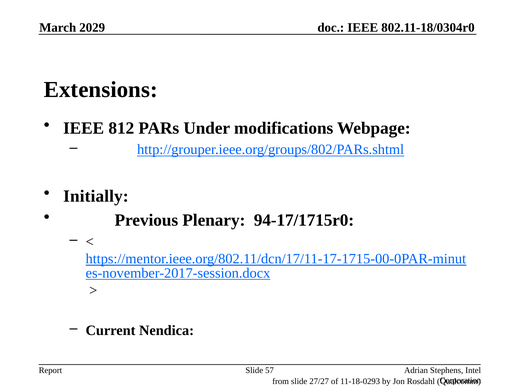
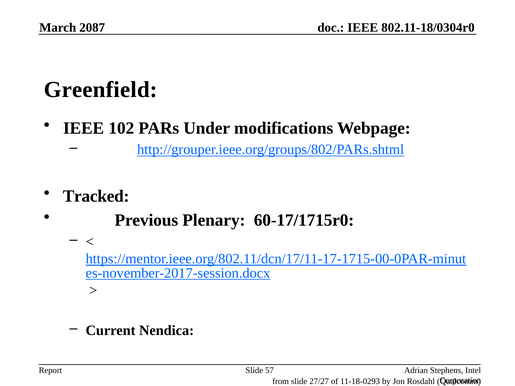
2029: 2029 -> 2087
Extensions: Extensions -> Greenfield
812: 812 -> 102
Initially: Initially -> Tracked
94-17/1715r0: 94-17/1715r0 -> 60-17/1715r0
